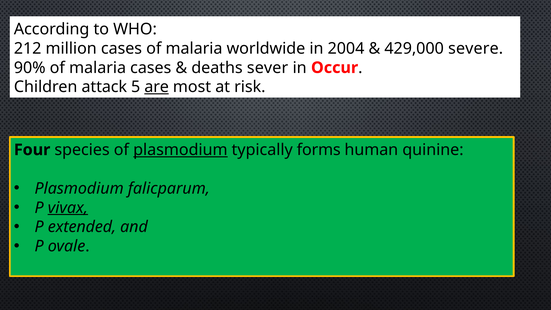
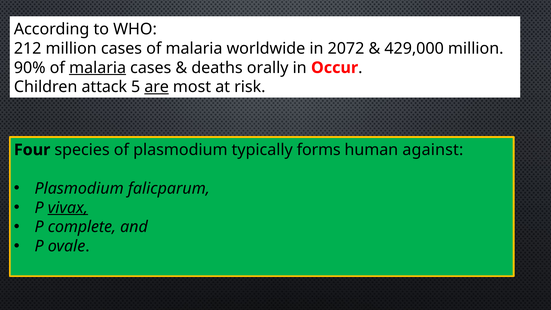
2004: 2004 -> 2072
429,000 severe: severe -> million
malaria at (98, 68) underline: none -> present
sever: sever -> orally
plasmodium at (180, 150) underline: present -> none
quinine: quinine -> against
extended: extended -> complete
